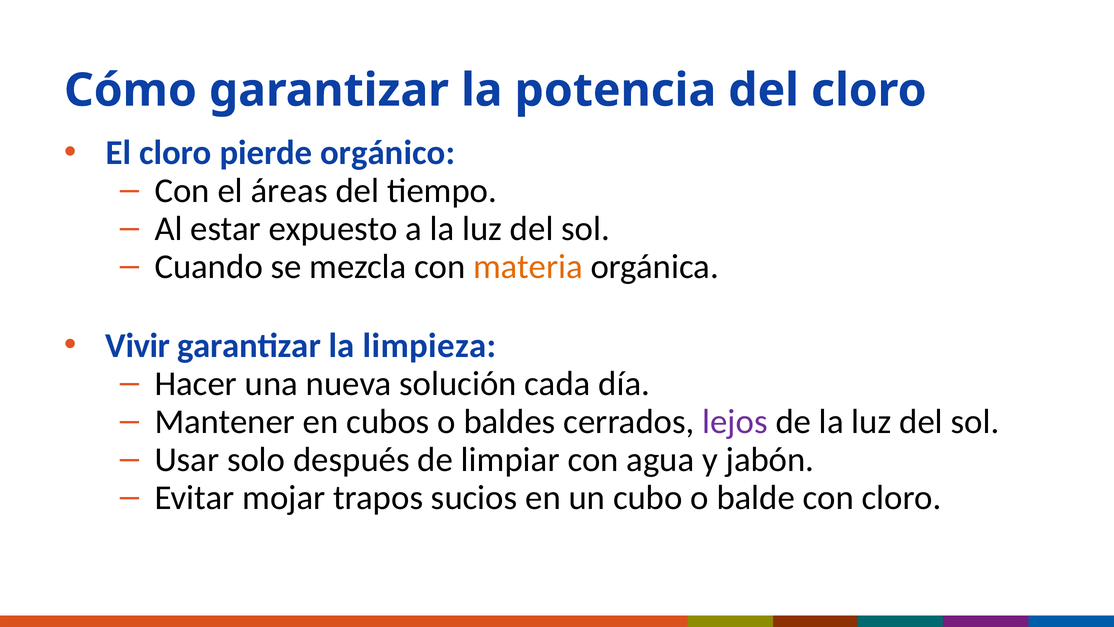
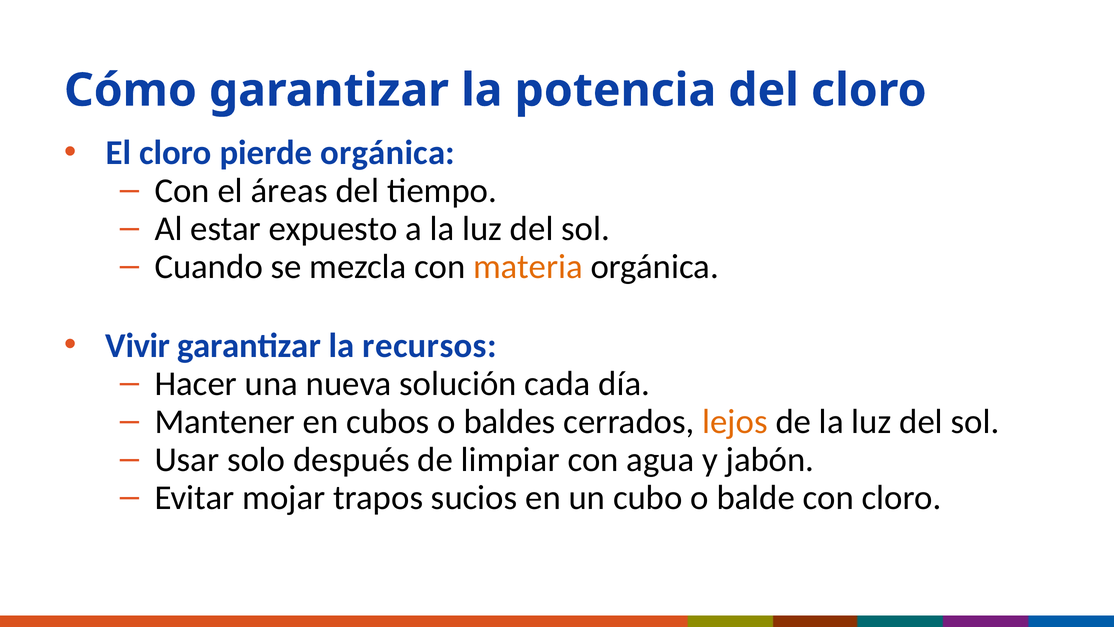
pierde orgánico: orgánico -> orgánica
limpieza: limpieza -> recursos
lejos colour: purple -> orange
